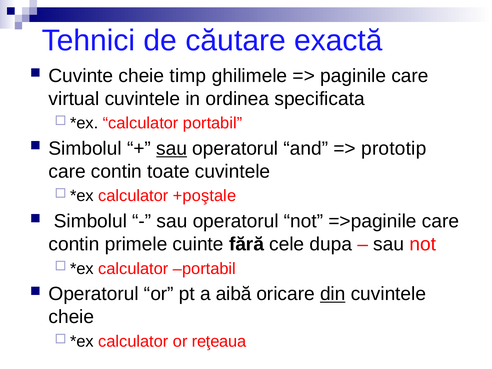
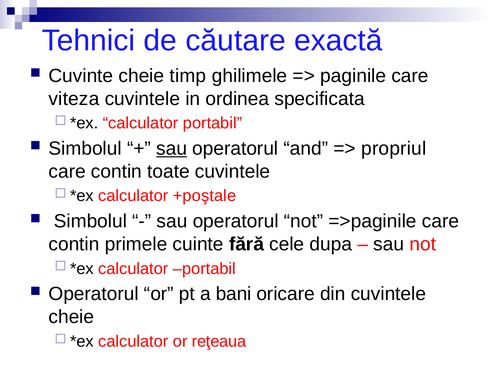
virtual: virtual -> viteza
prototip: prototip -> propriul
aibă: aibă -> bani
din underline: present -> none
